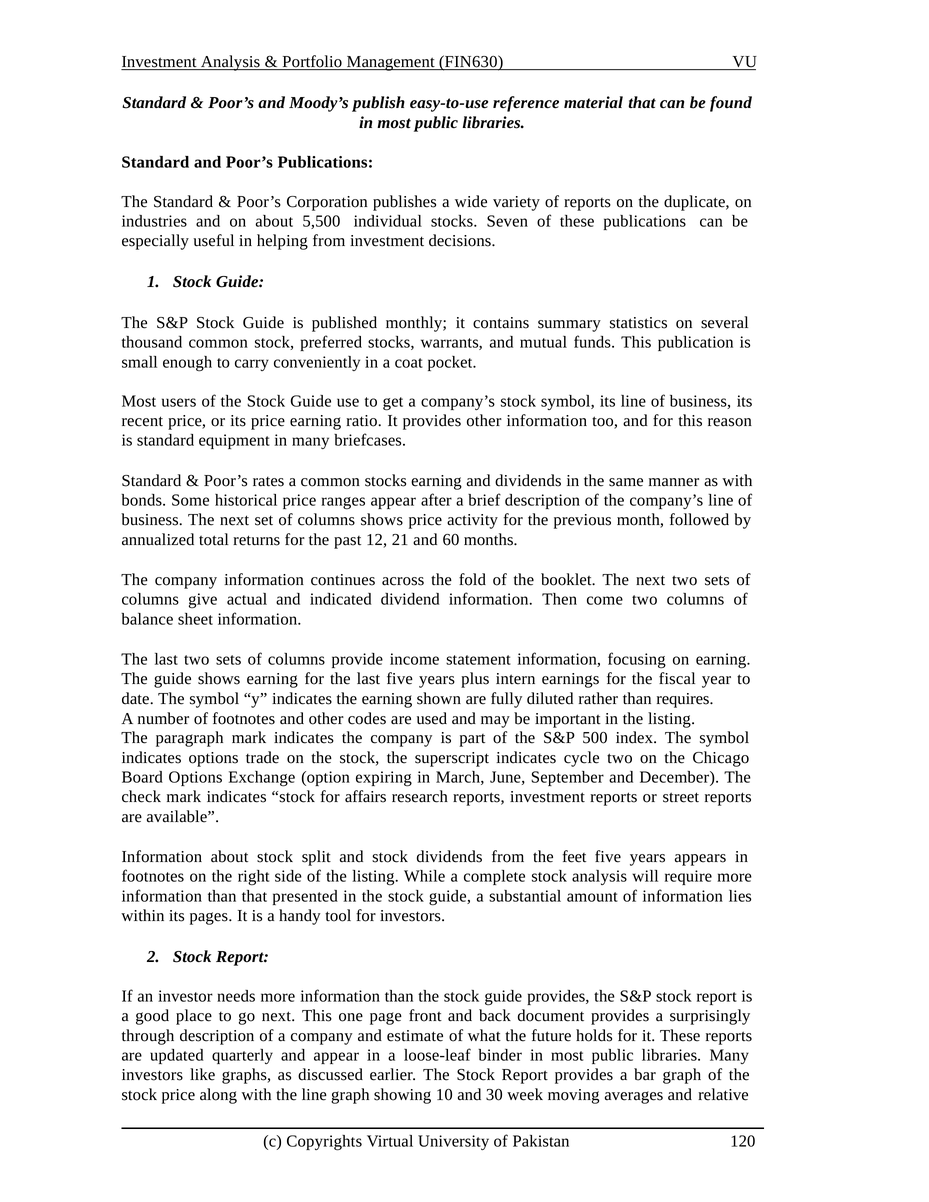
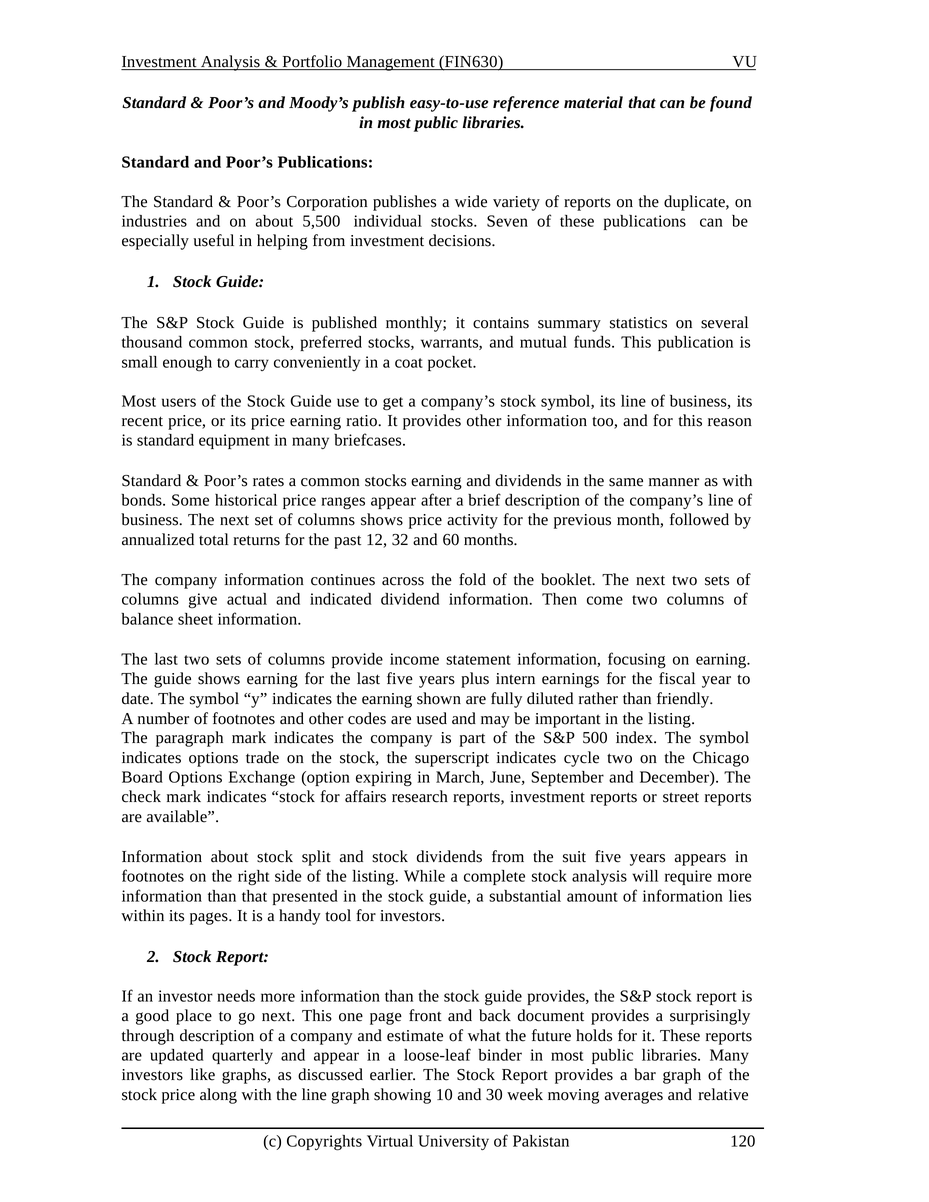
21: 21 -> 32
requires: requires -> friendly
feet: feet -> suit
